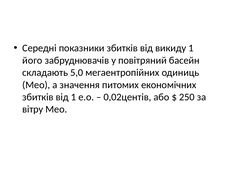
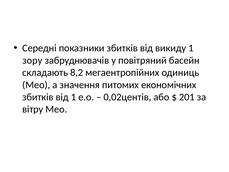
його: його -> зору
5,0: 5,0 -> 8,2
250: 250 -> 201
